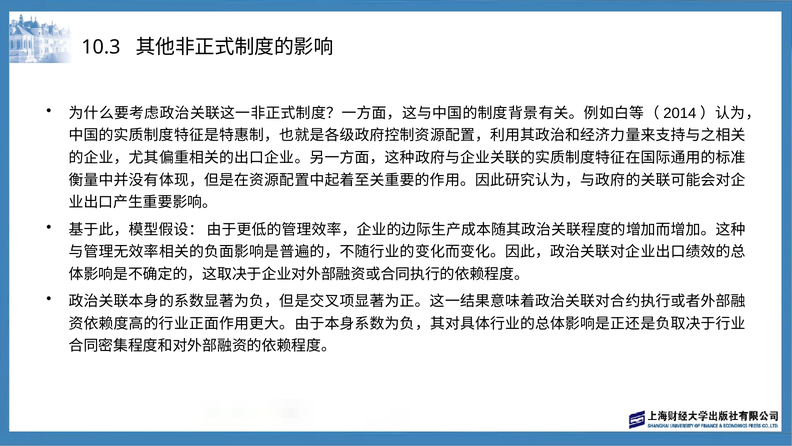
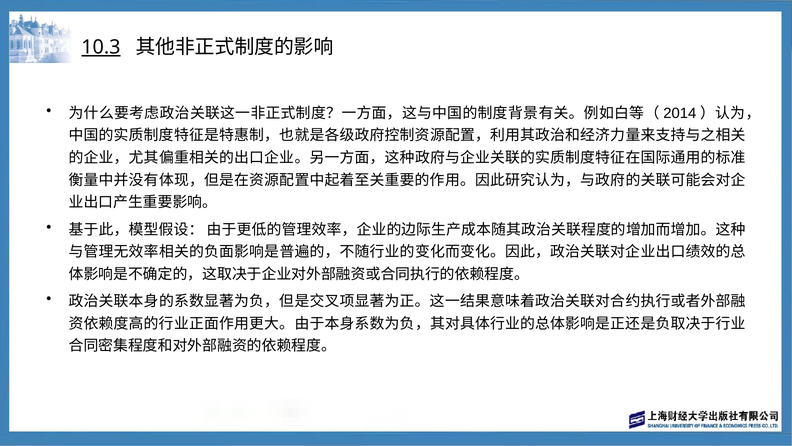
10.3 underline: none -> present
